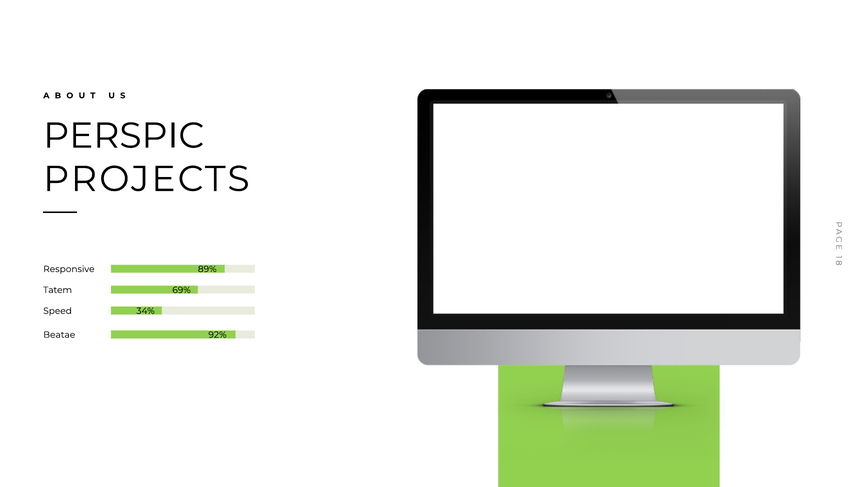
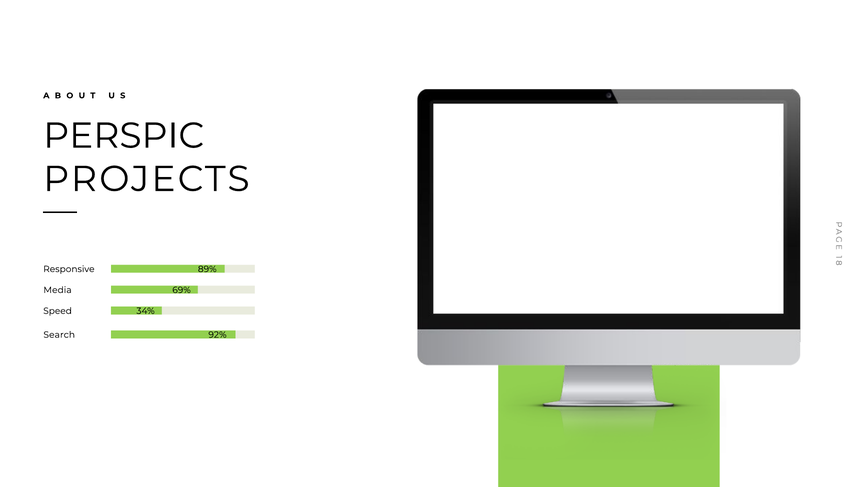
Tatem: Tatem -> Media
Beatae: Beatae -> Search
